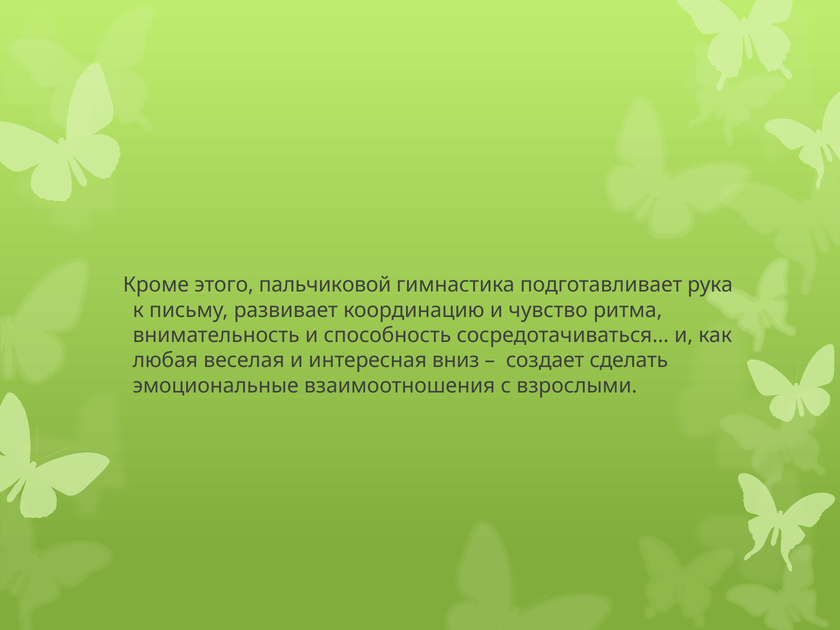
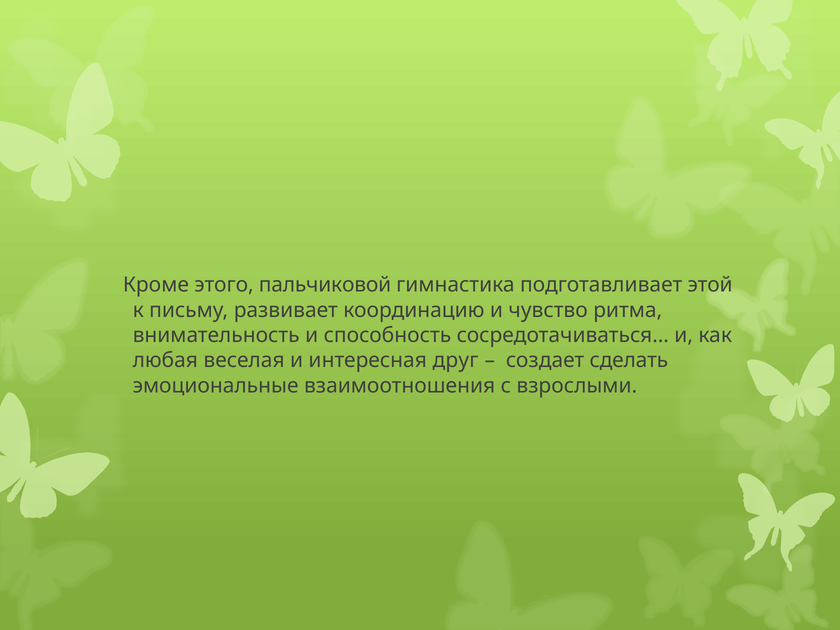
рука: рука -> этой
вниз: вниз -> друг
